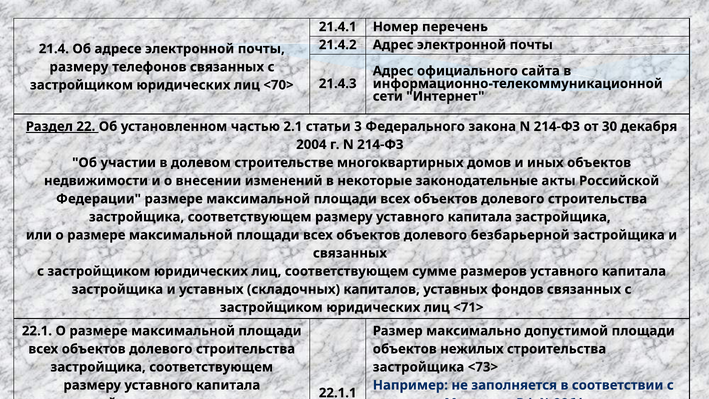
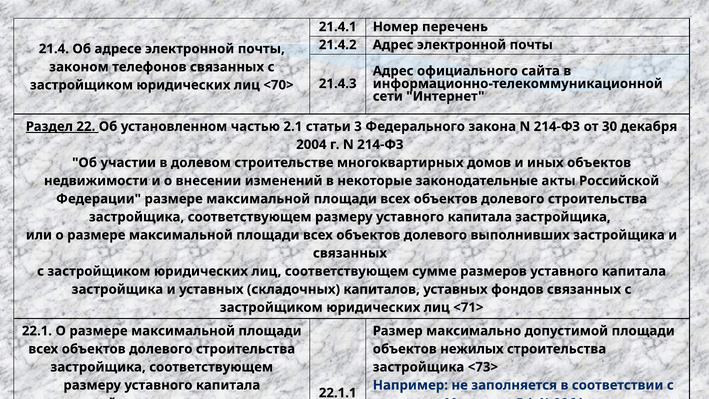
размеру at (79, 67): размеру -> законом
безбарьерной: безбарьерной -> выполнивших
